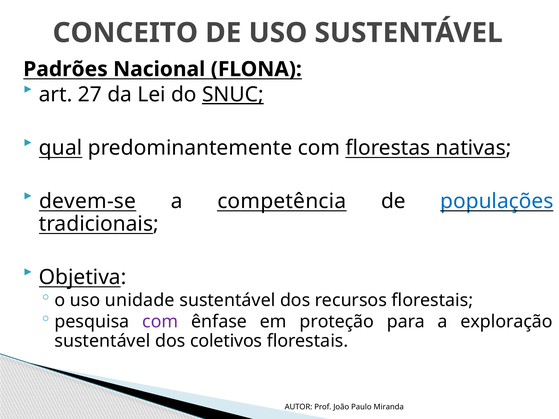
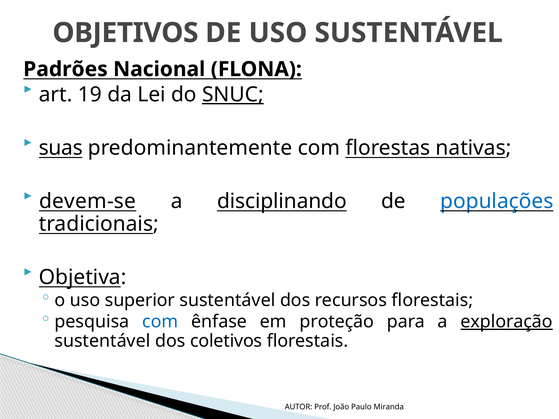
CONCEITO: CONCEITO -> OBJETIVOS
27: 27 -> 19
qual: qual -> suas
competência: competência -> disciplinando
unidade: unidade -> superior
com at (160, 322) colour: purple -> blue
exploração underline: none -> present
